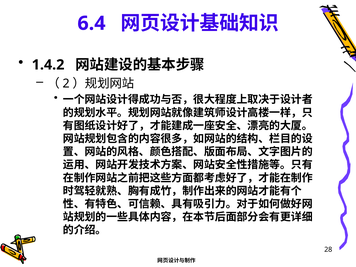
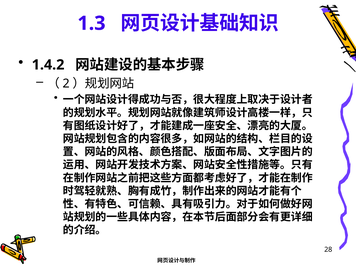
6.4: 6.4 -> 1.3
